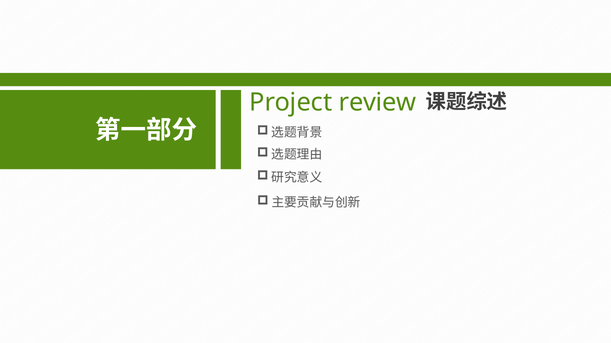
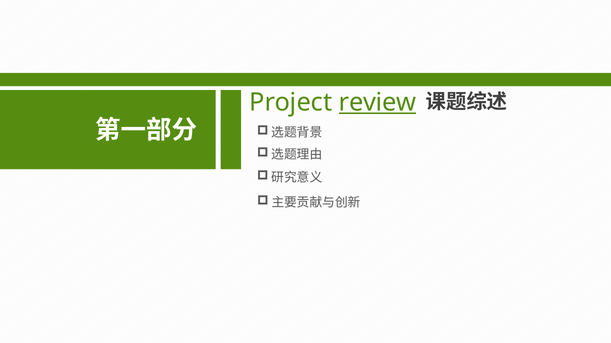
review underline: none -> present
